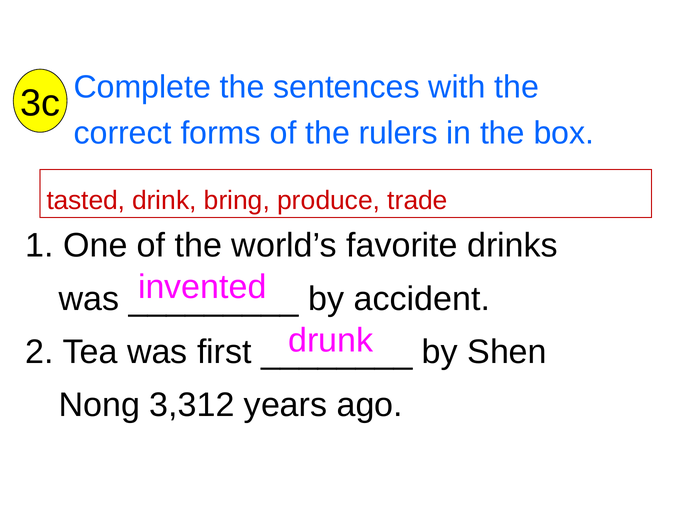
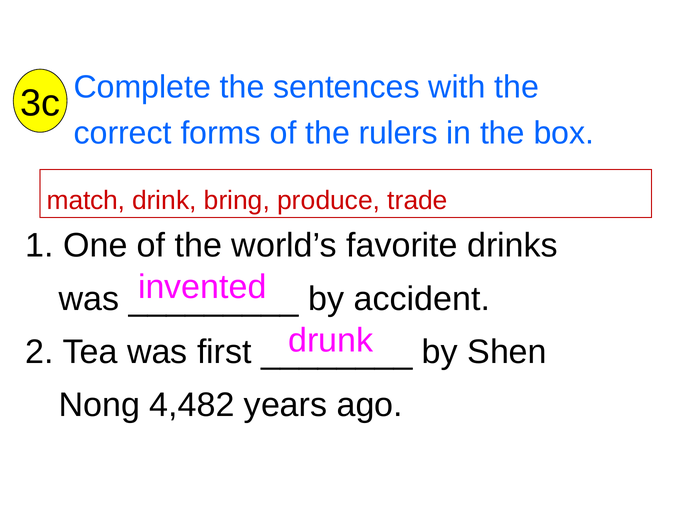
tasted: tasted -> match
3,312: 3,312 -> 4,482
